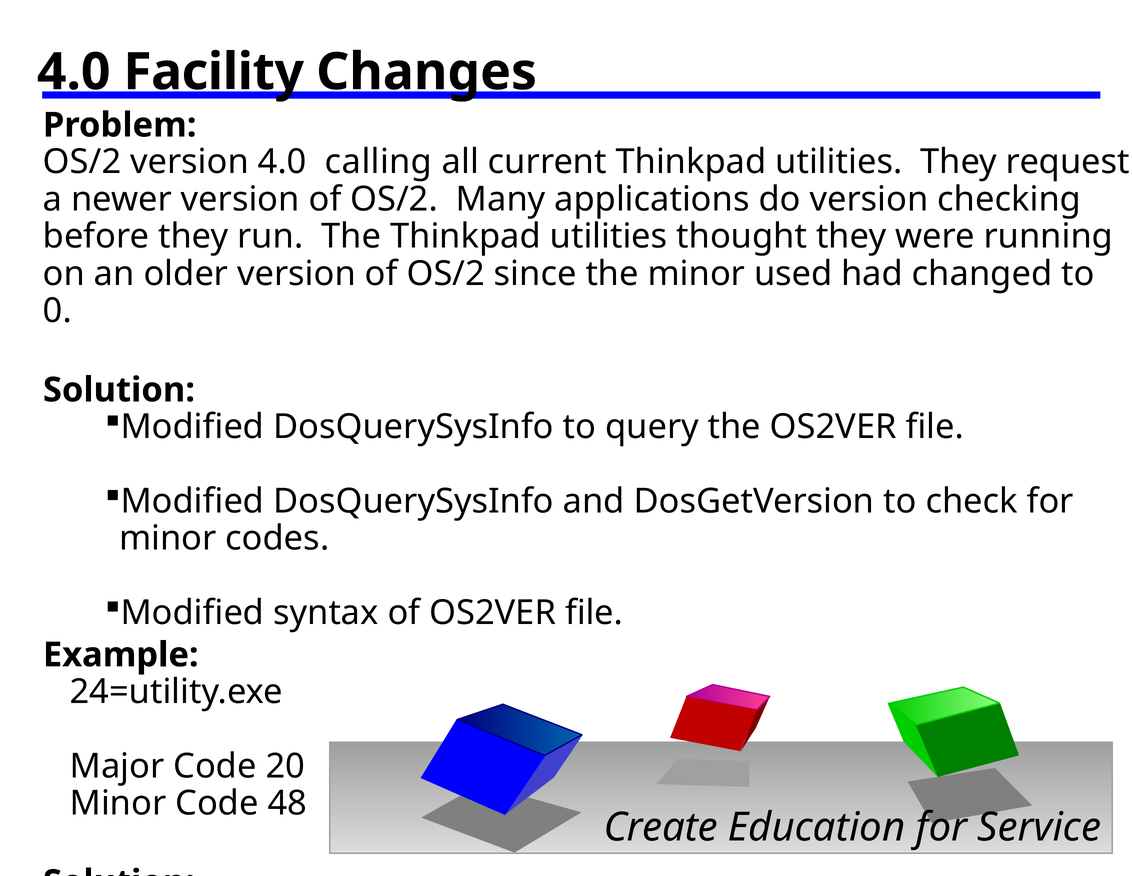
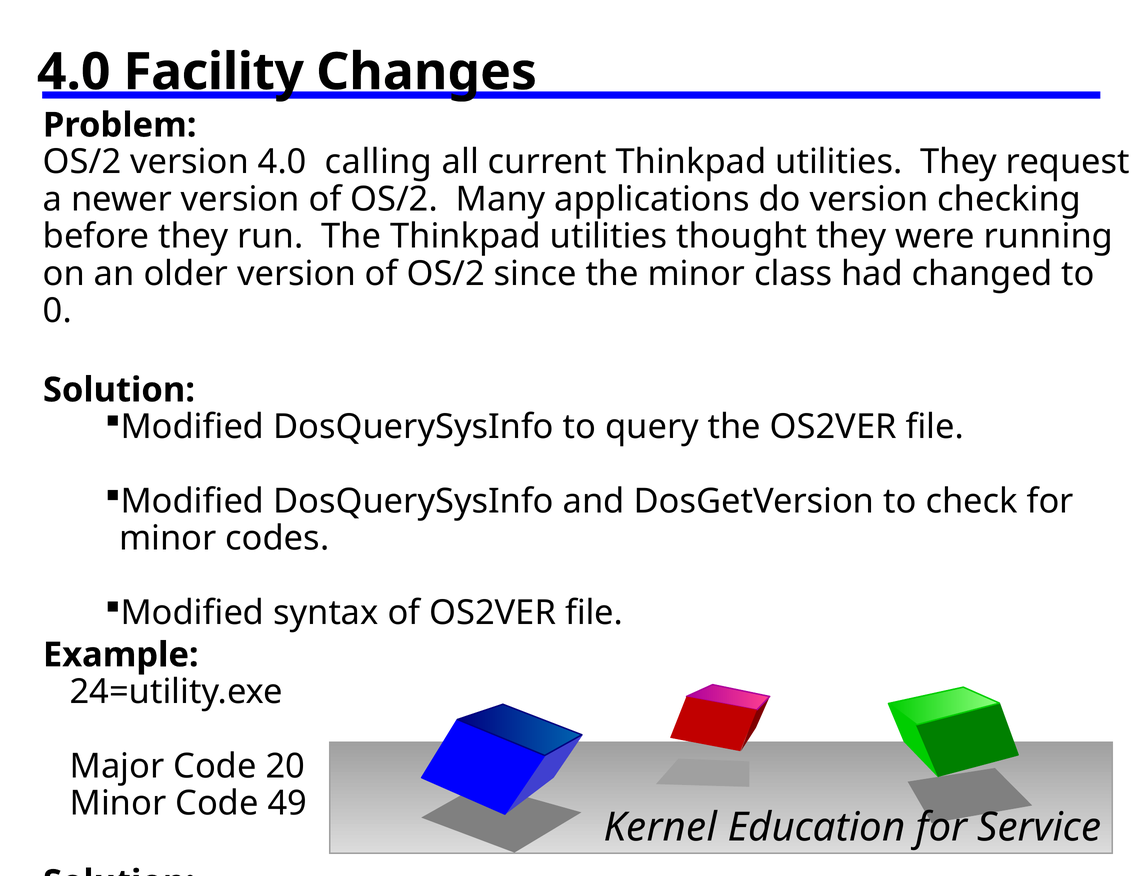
used: used -> class
48: 48 -> 49
Create: Create -> Kernel
